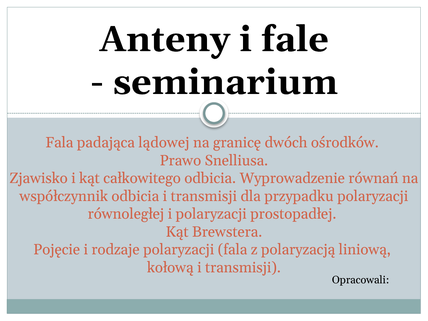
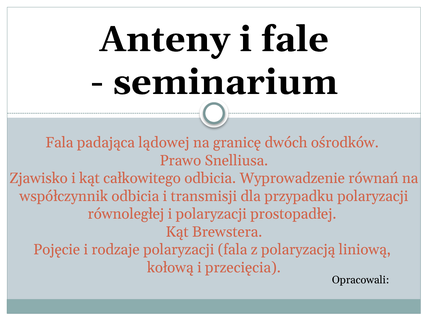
kołową i transmisji: transmisji -> przecięcia
